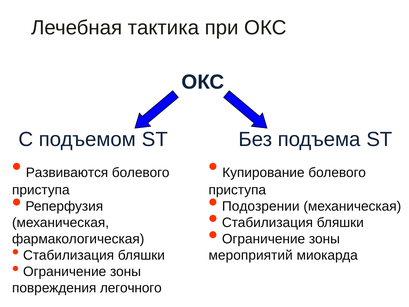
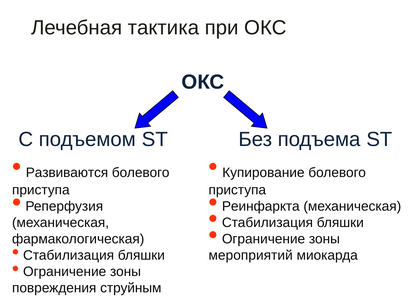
Подозрении: Подозрении -> Реинфаркта
легочного: легочного -> струйным
